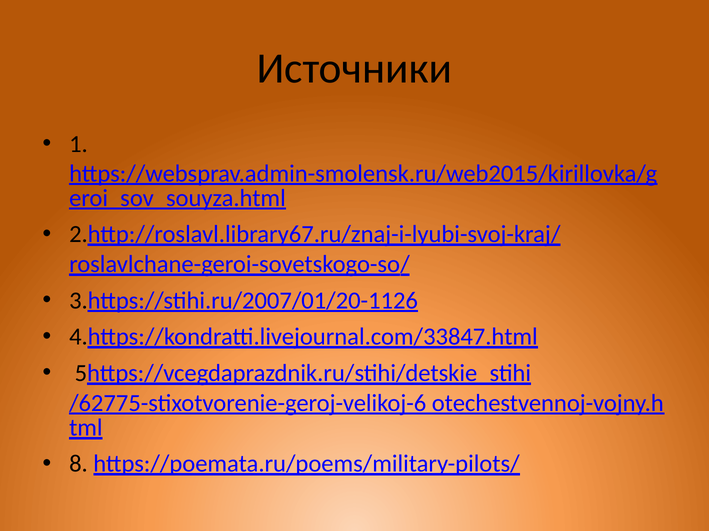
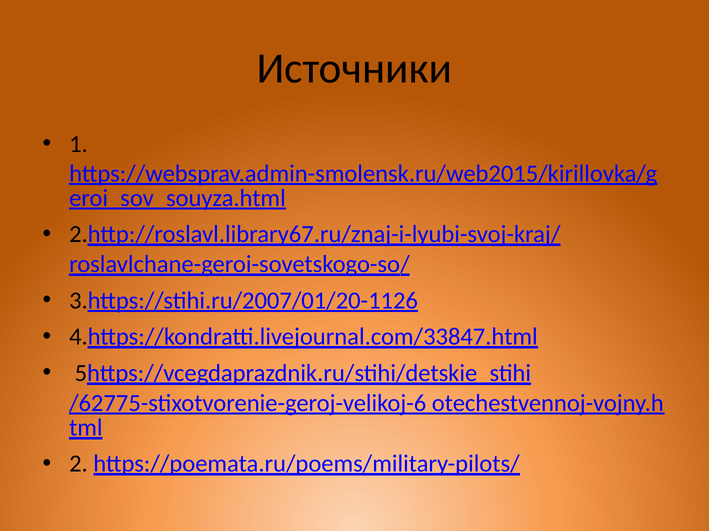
8: 8 -> 2
